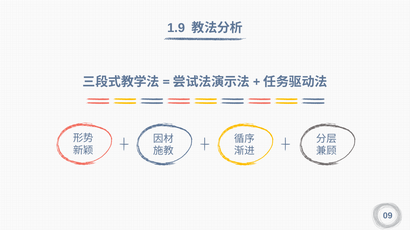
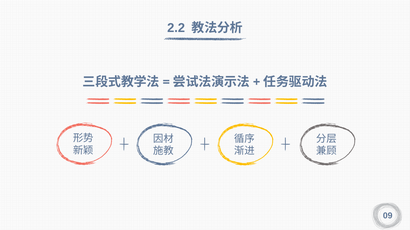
1.9: 1.9 -> 2.2
